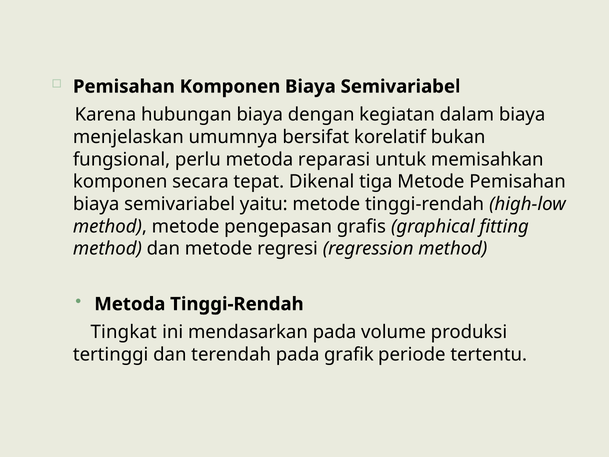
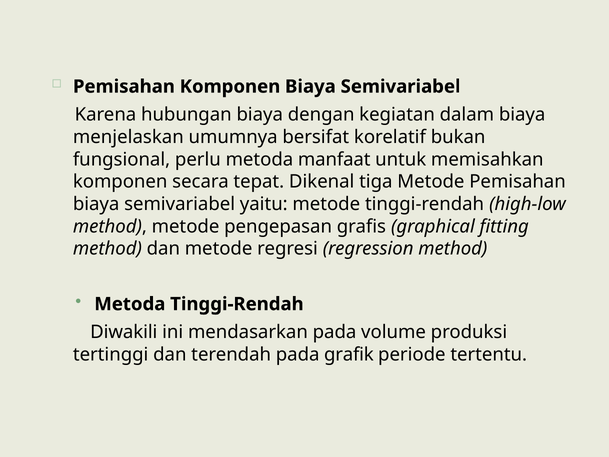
reparasi: reparasi -> manfaat
Tingkat: Tingkat -> Diwakili
